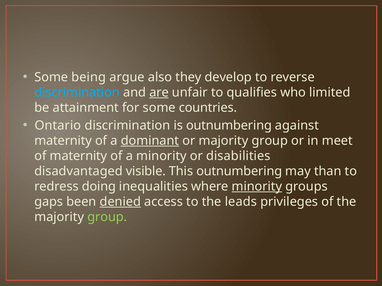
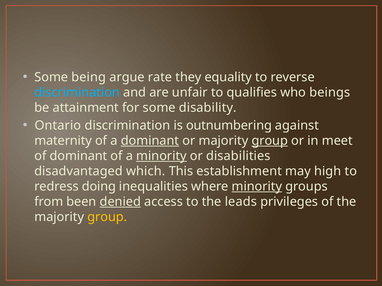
also: also -> rate
develop: develop -> equality
are underline: present -> none
limited: limited -> beings
countries: countries -> disability
group at (270, 141) underline: none -> present
of maternity: maternity -> dominant
minority at (161, 156) underline: none -> present
visible: visible -> which
This outnumbering: outnumbering -> establishment
than: than -> high
gaps: gaps -> from
group at (107, 217) colour: light green -> yellow
